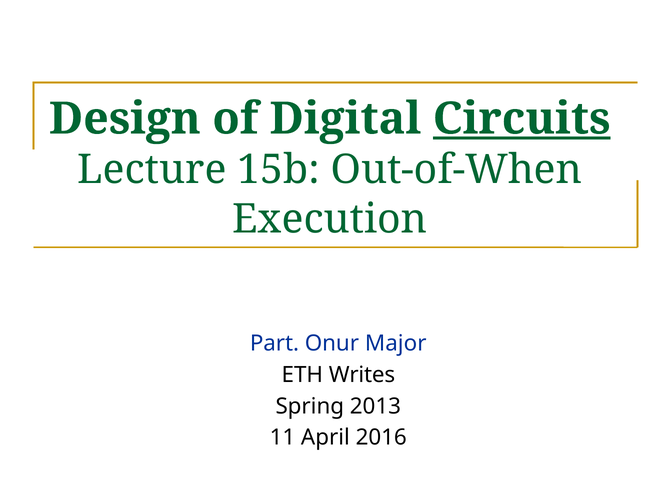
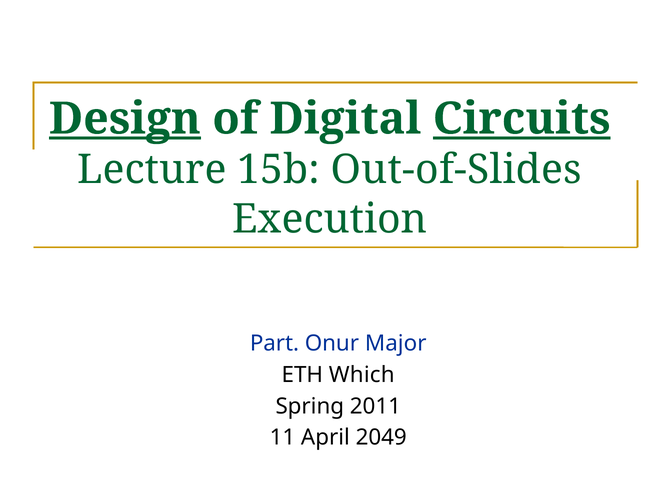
Design underline: none -> present
Out-of-When: Out-of-When -> Out-of-Slides
Writes: Writes -> Which
2013: 2013 -> 2011
2016: 2016 -> 2049
